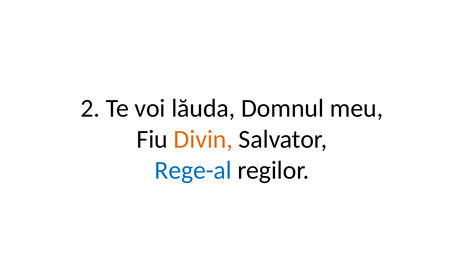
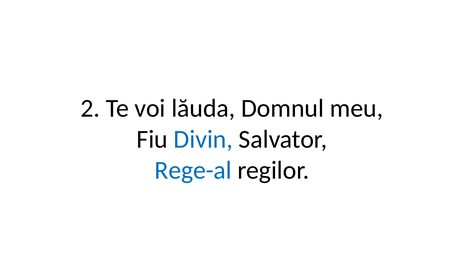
Divin colour: orange -> blue
